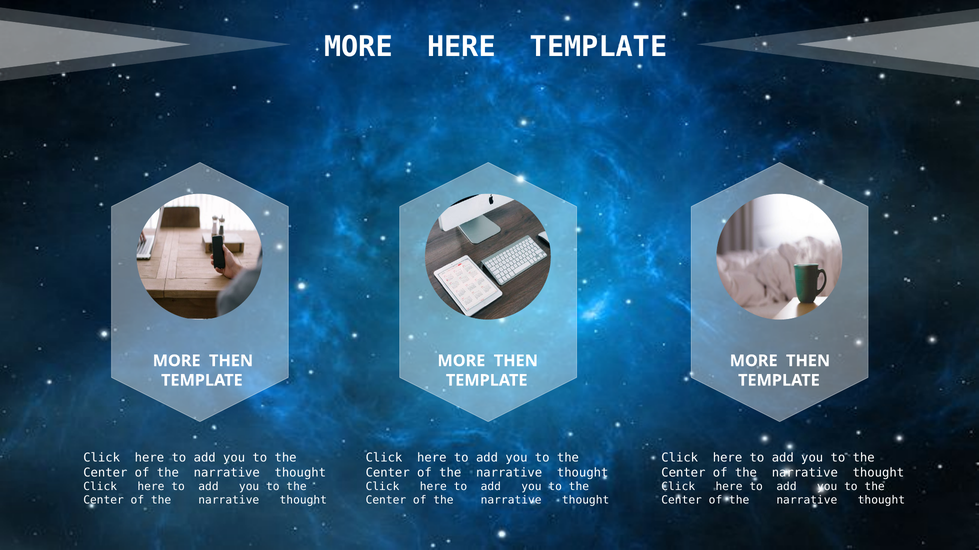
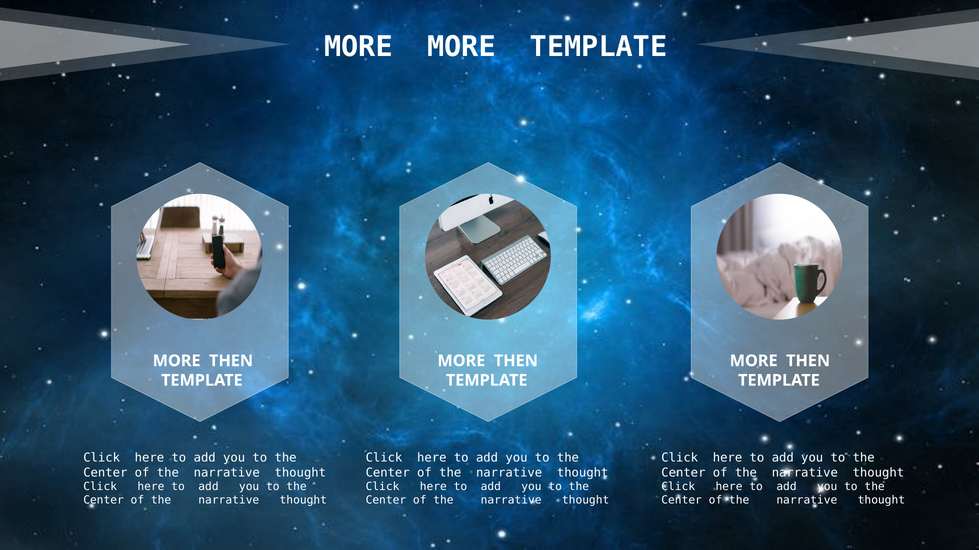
MORE HERE: HERE -> MORE
